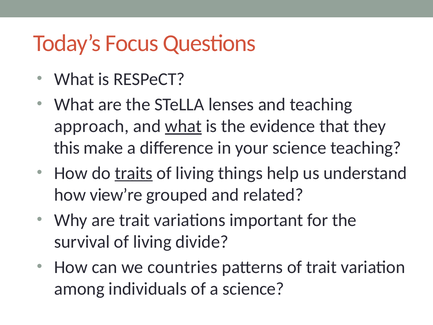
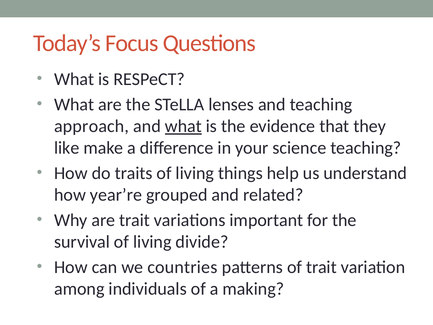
this: this -> like
traits underline: present -> none
view’re: view’re -> year’re
a science: science -> making
